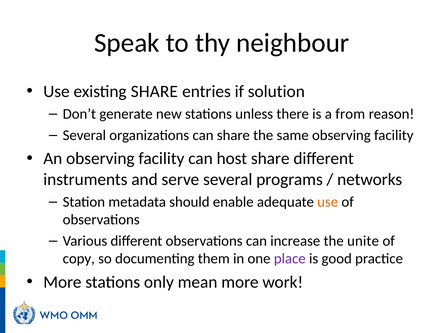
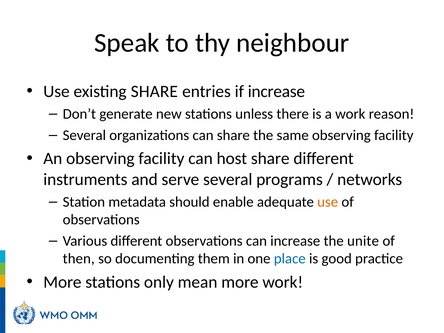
if solution: solution -> increase
a from: from -> work
copy: copy -> then
place colour: purple -> blue
